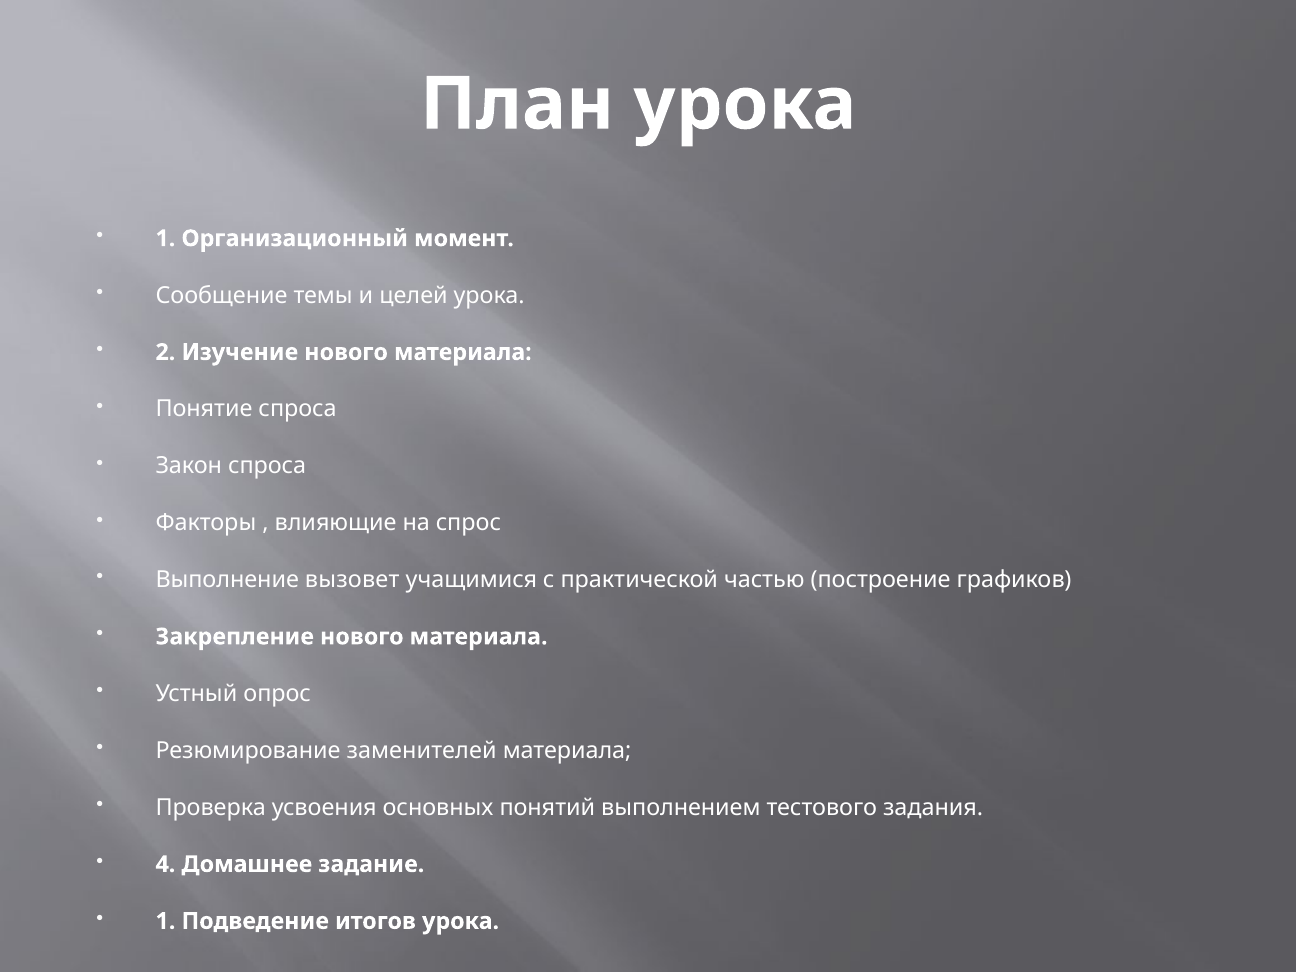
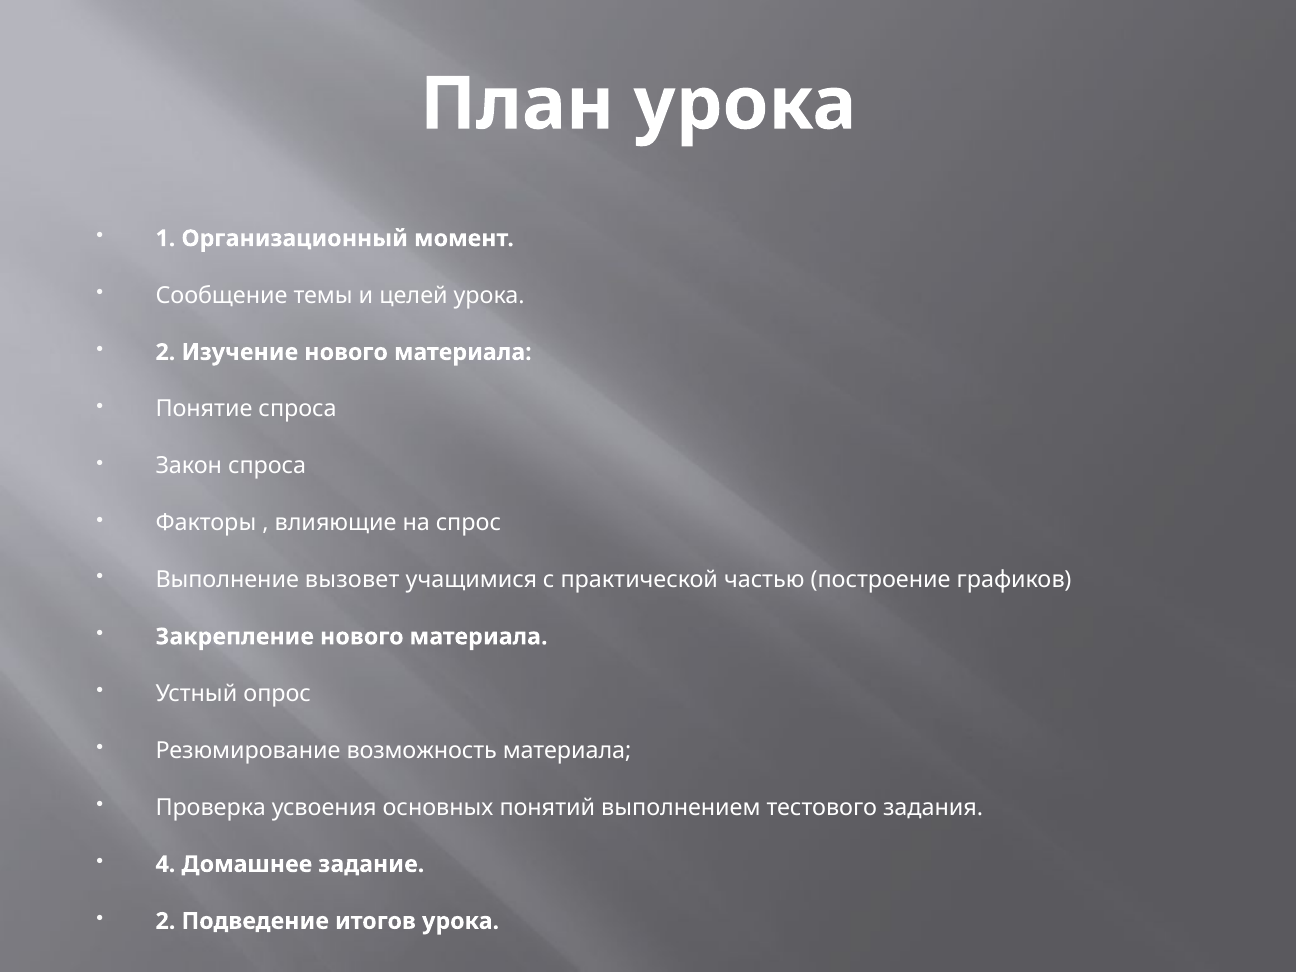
заменителей: заменителей -> возможность
1 at (165, 921): 1 -> 2
